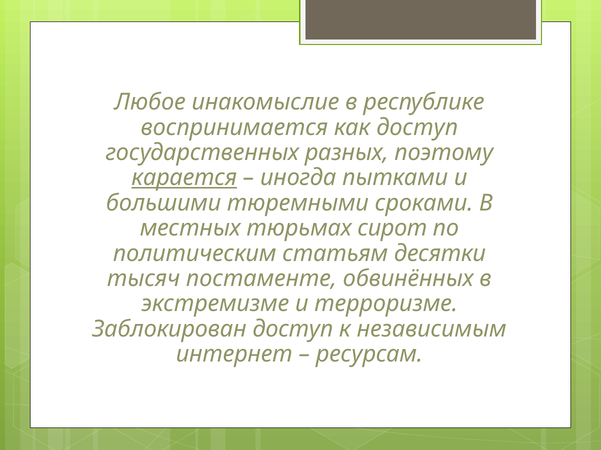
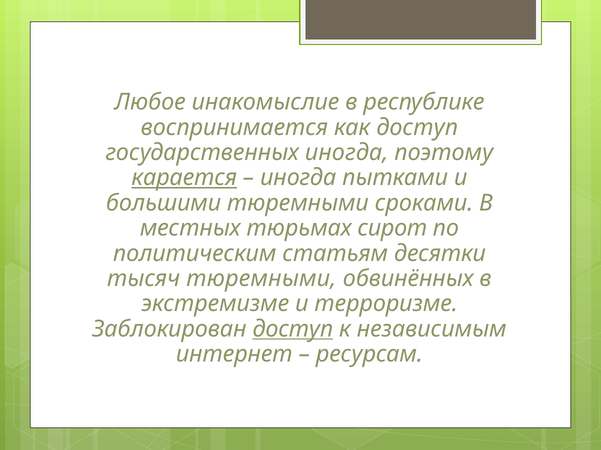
государственных разных: разных -> иногда
тысяч постаменте: постаменте -> тюремными
доступ at (293, 330) underline: none -> present
